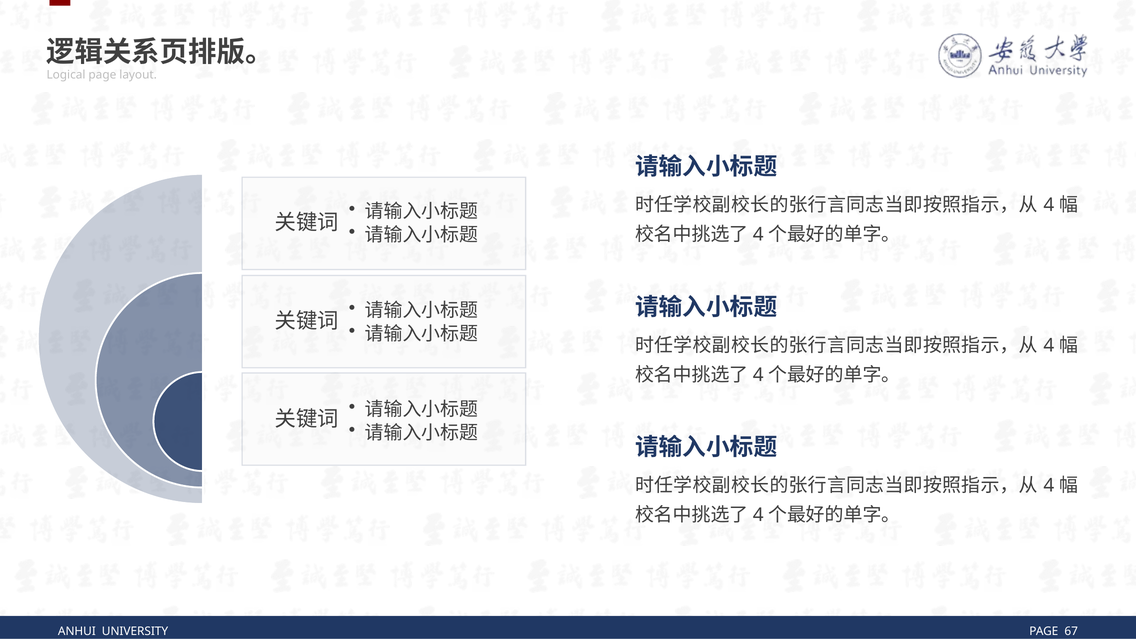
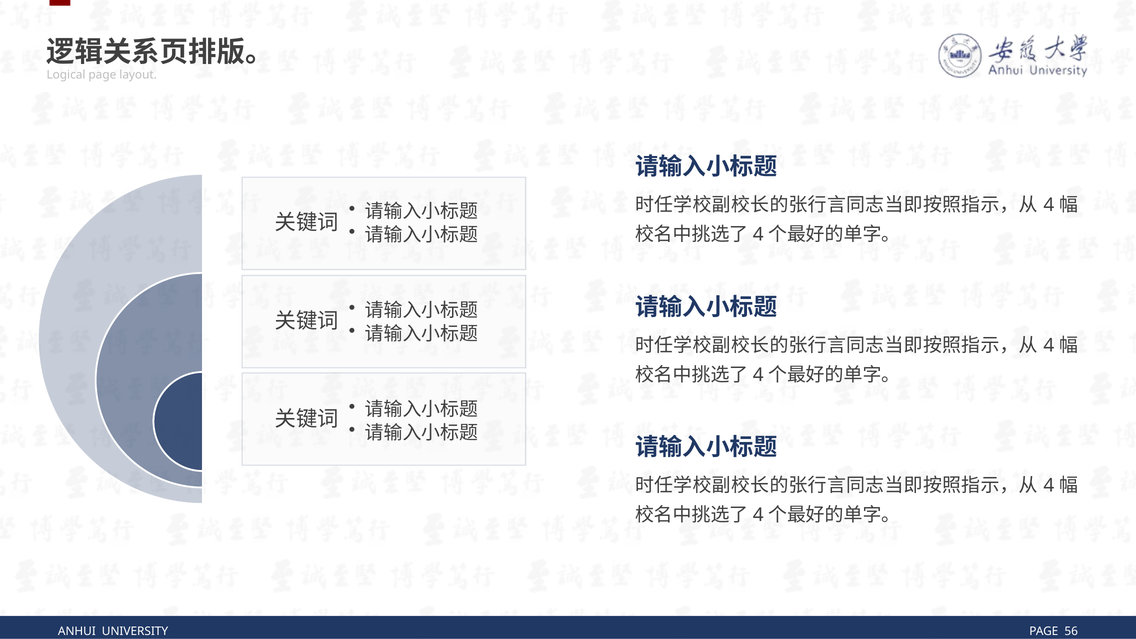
67: 67 -> 56
